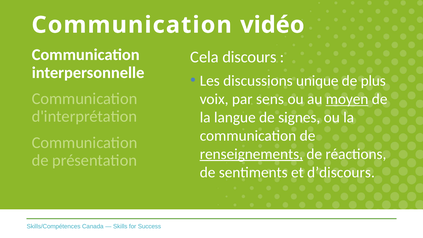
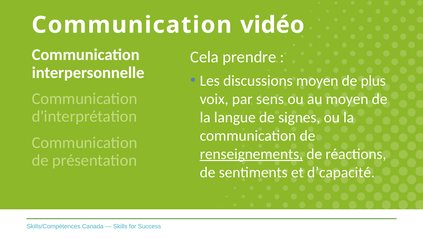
discours: discours -> prendre
discussions unique: unique -> moyen
moyen at (347, 99) underline: present -> none
d’discours: d’discours -> d’capacité
